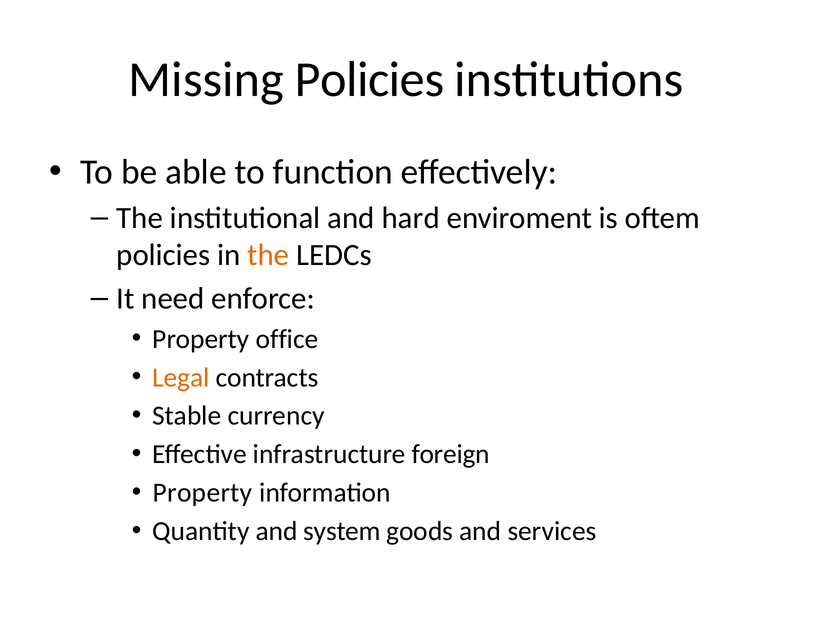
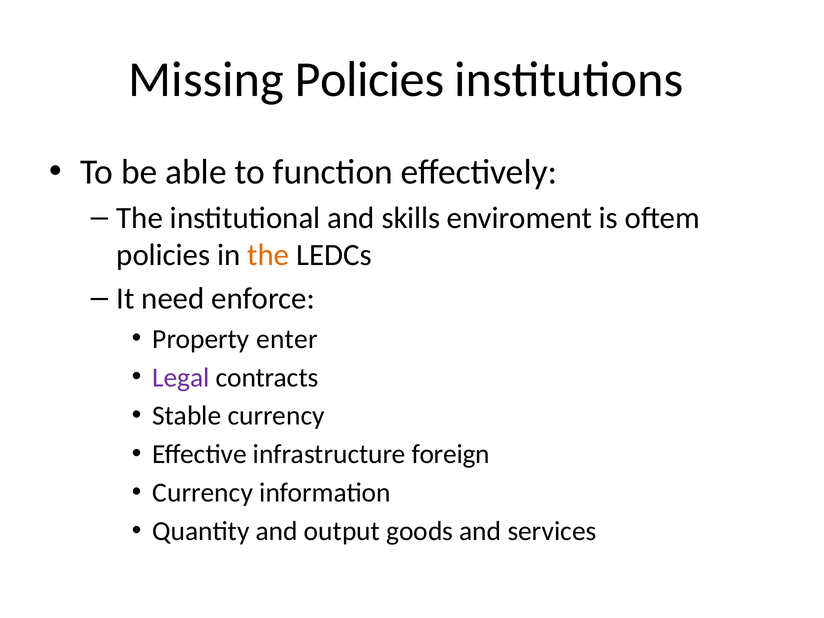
hard: hard -> skills
office: office -> enter
Legal colour: orange -> purple
Property at (203, 493): Property -> Currency
system: system -> output
